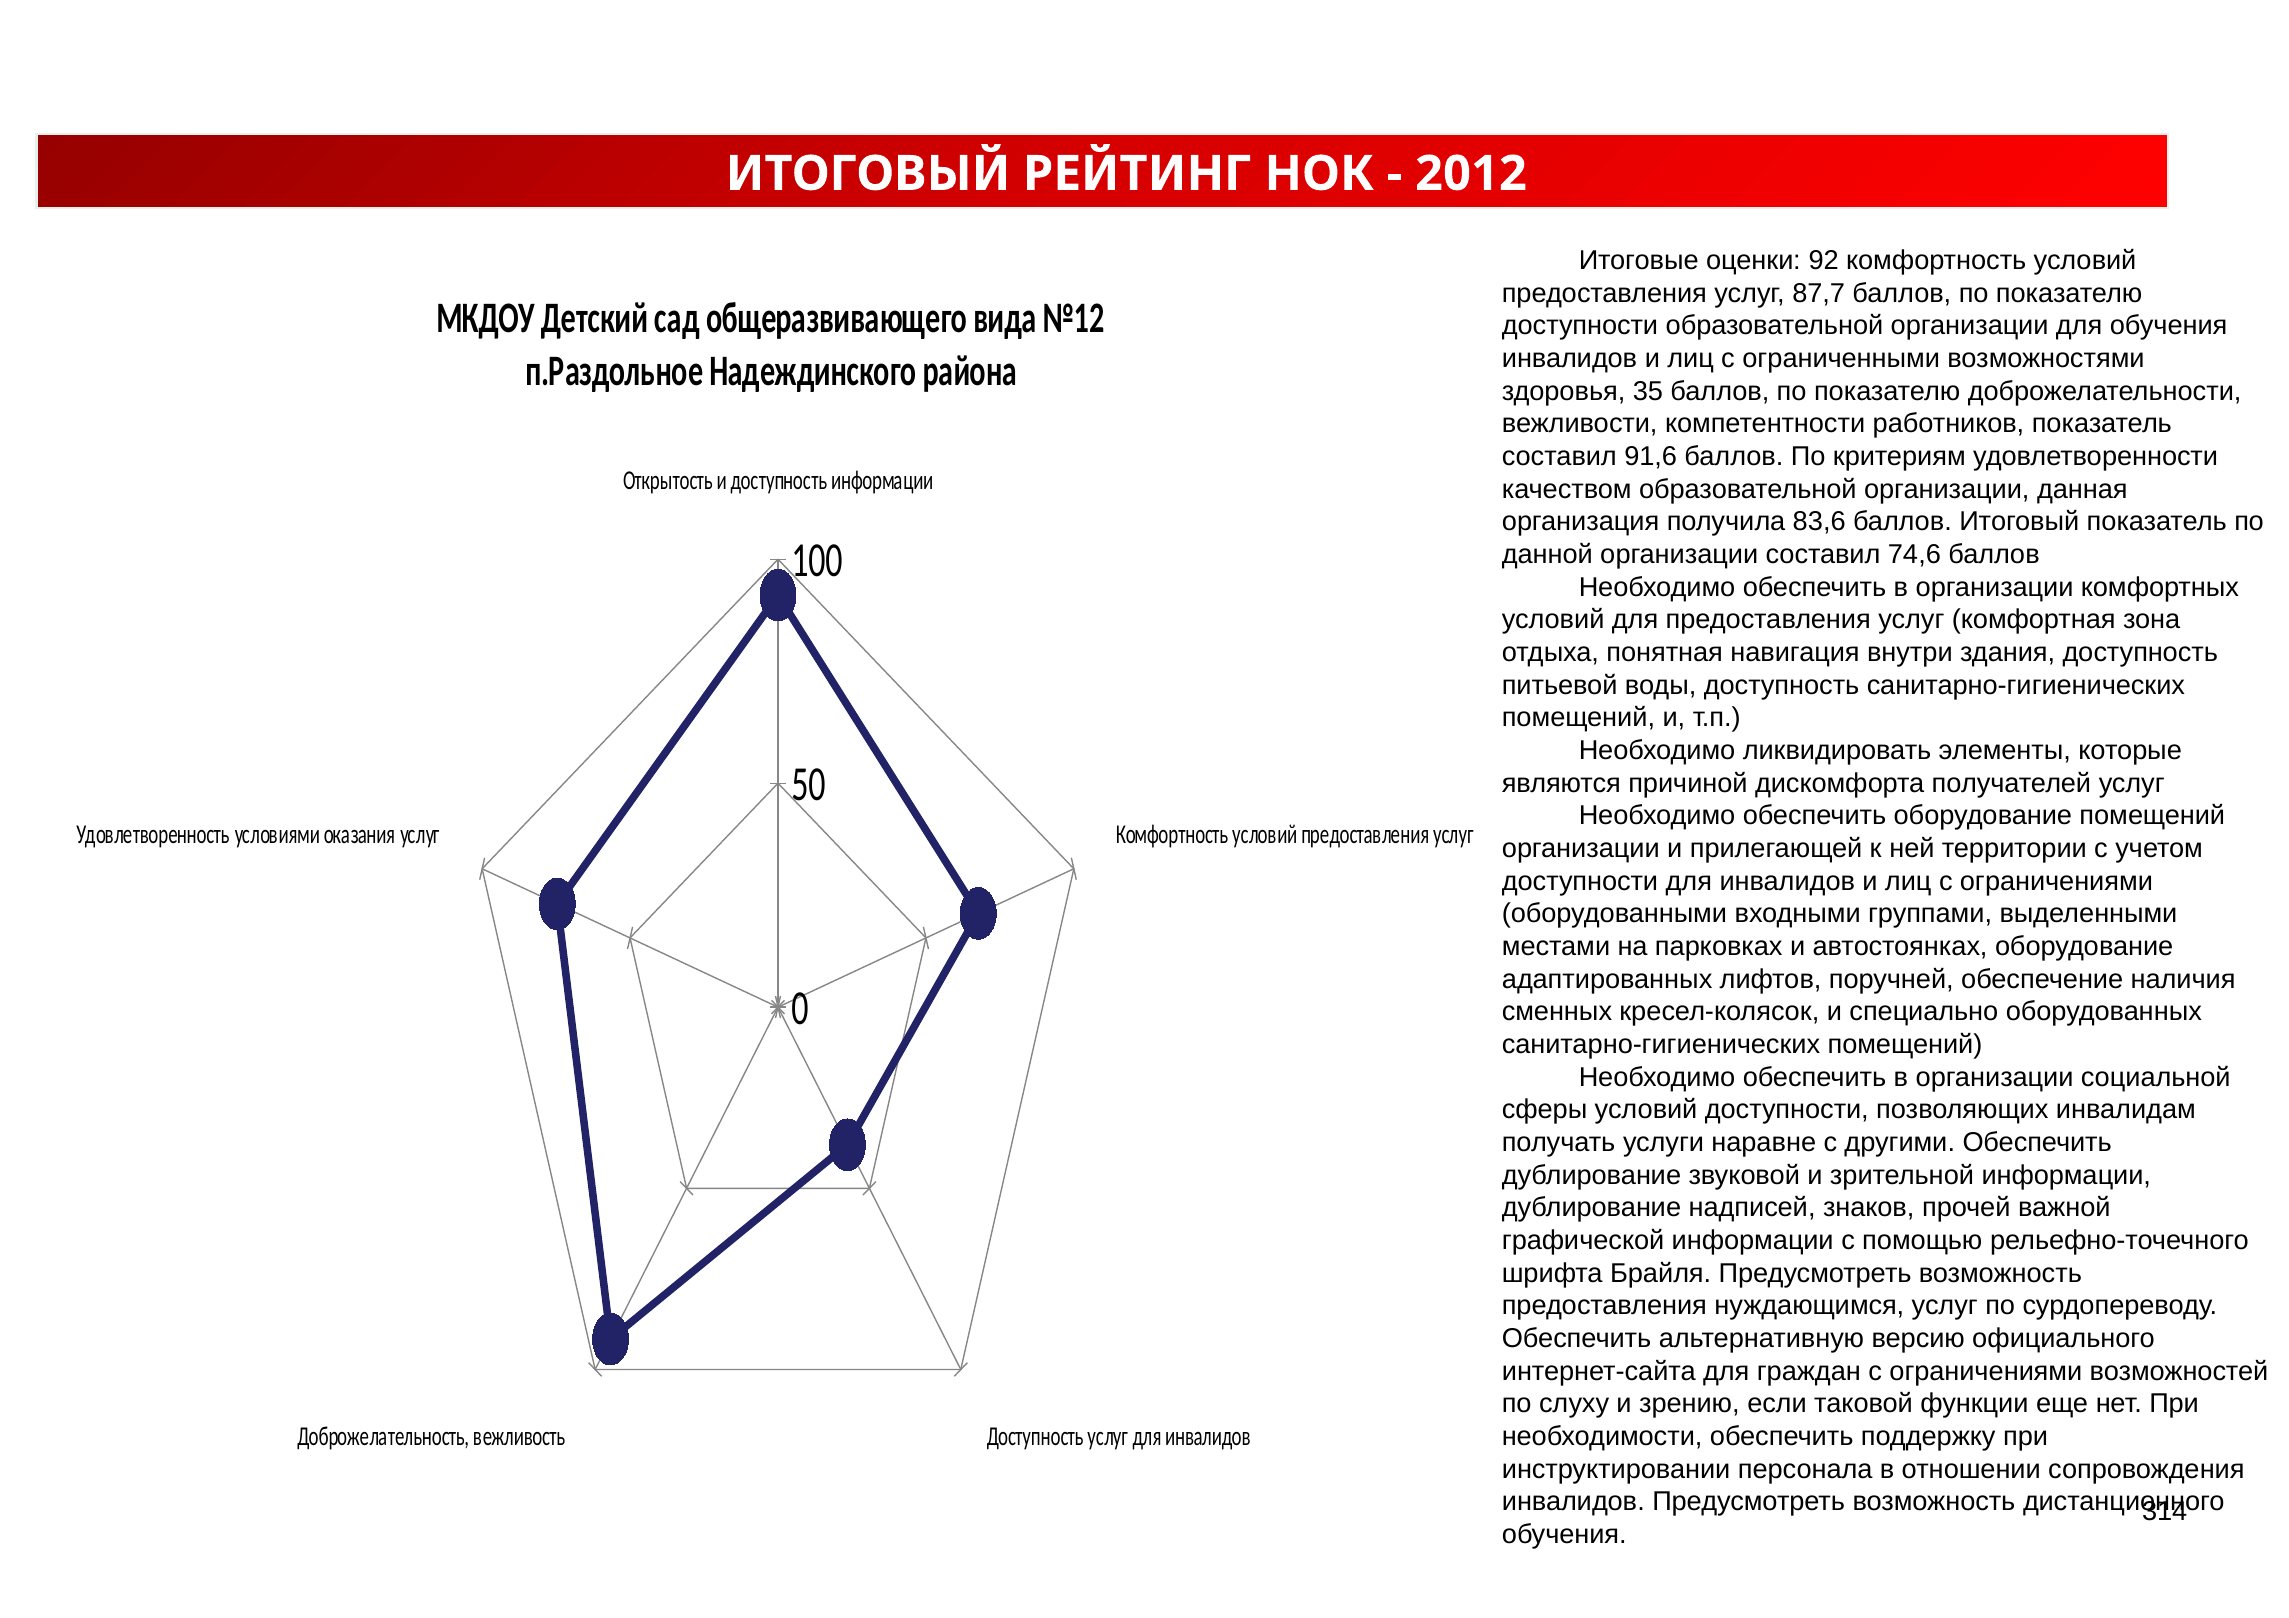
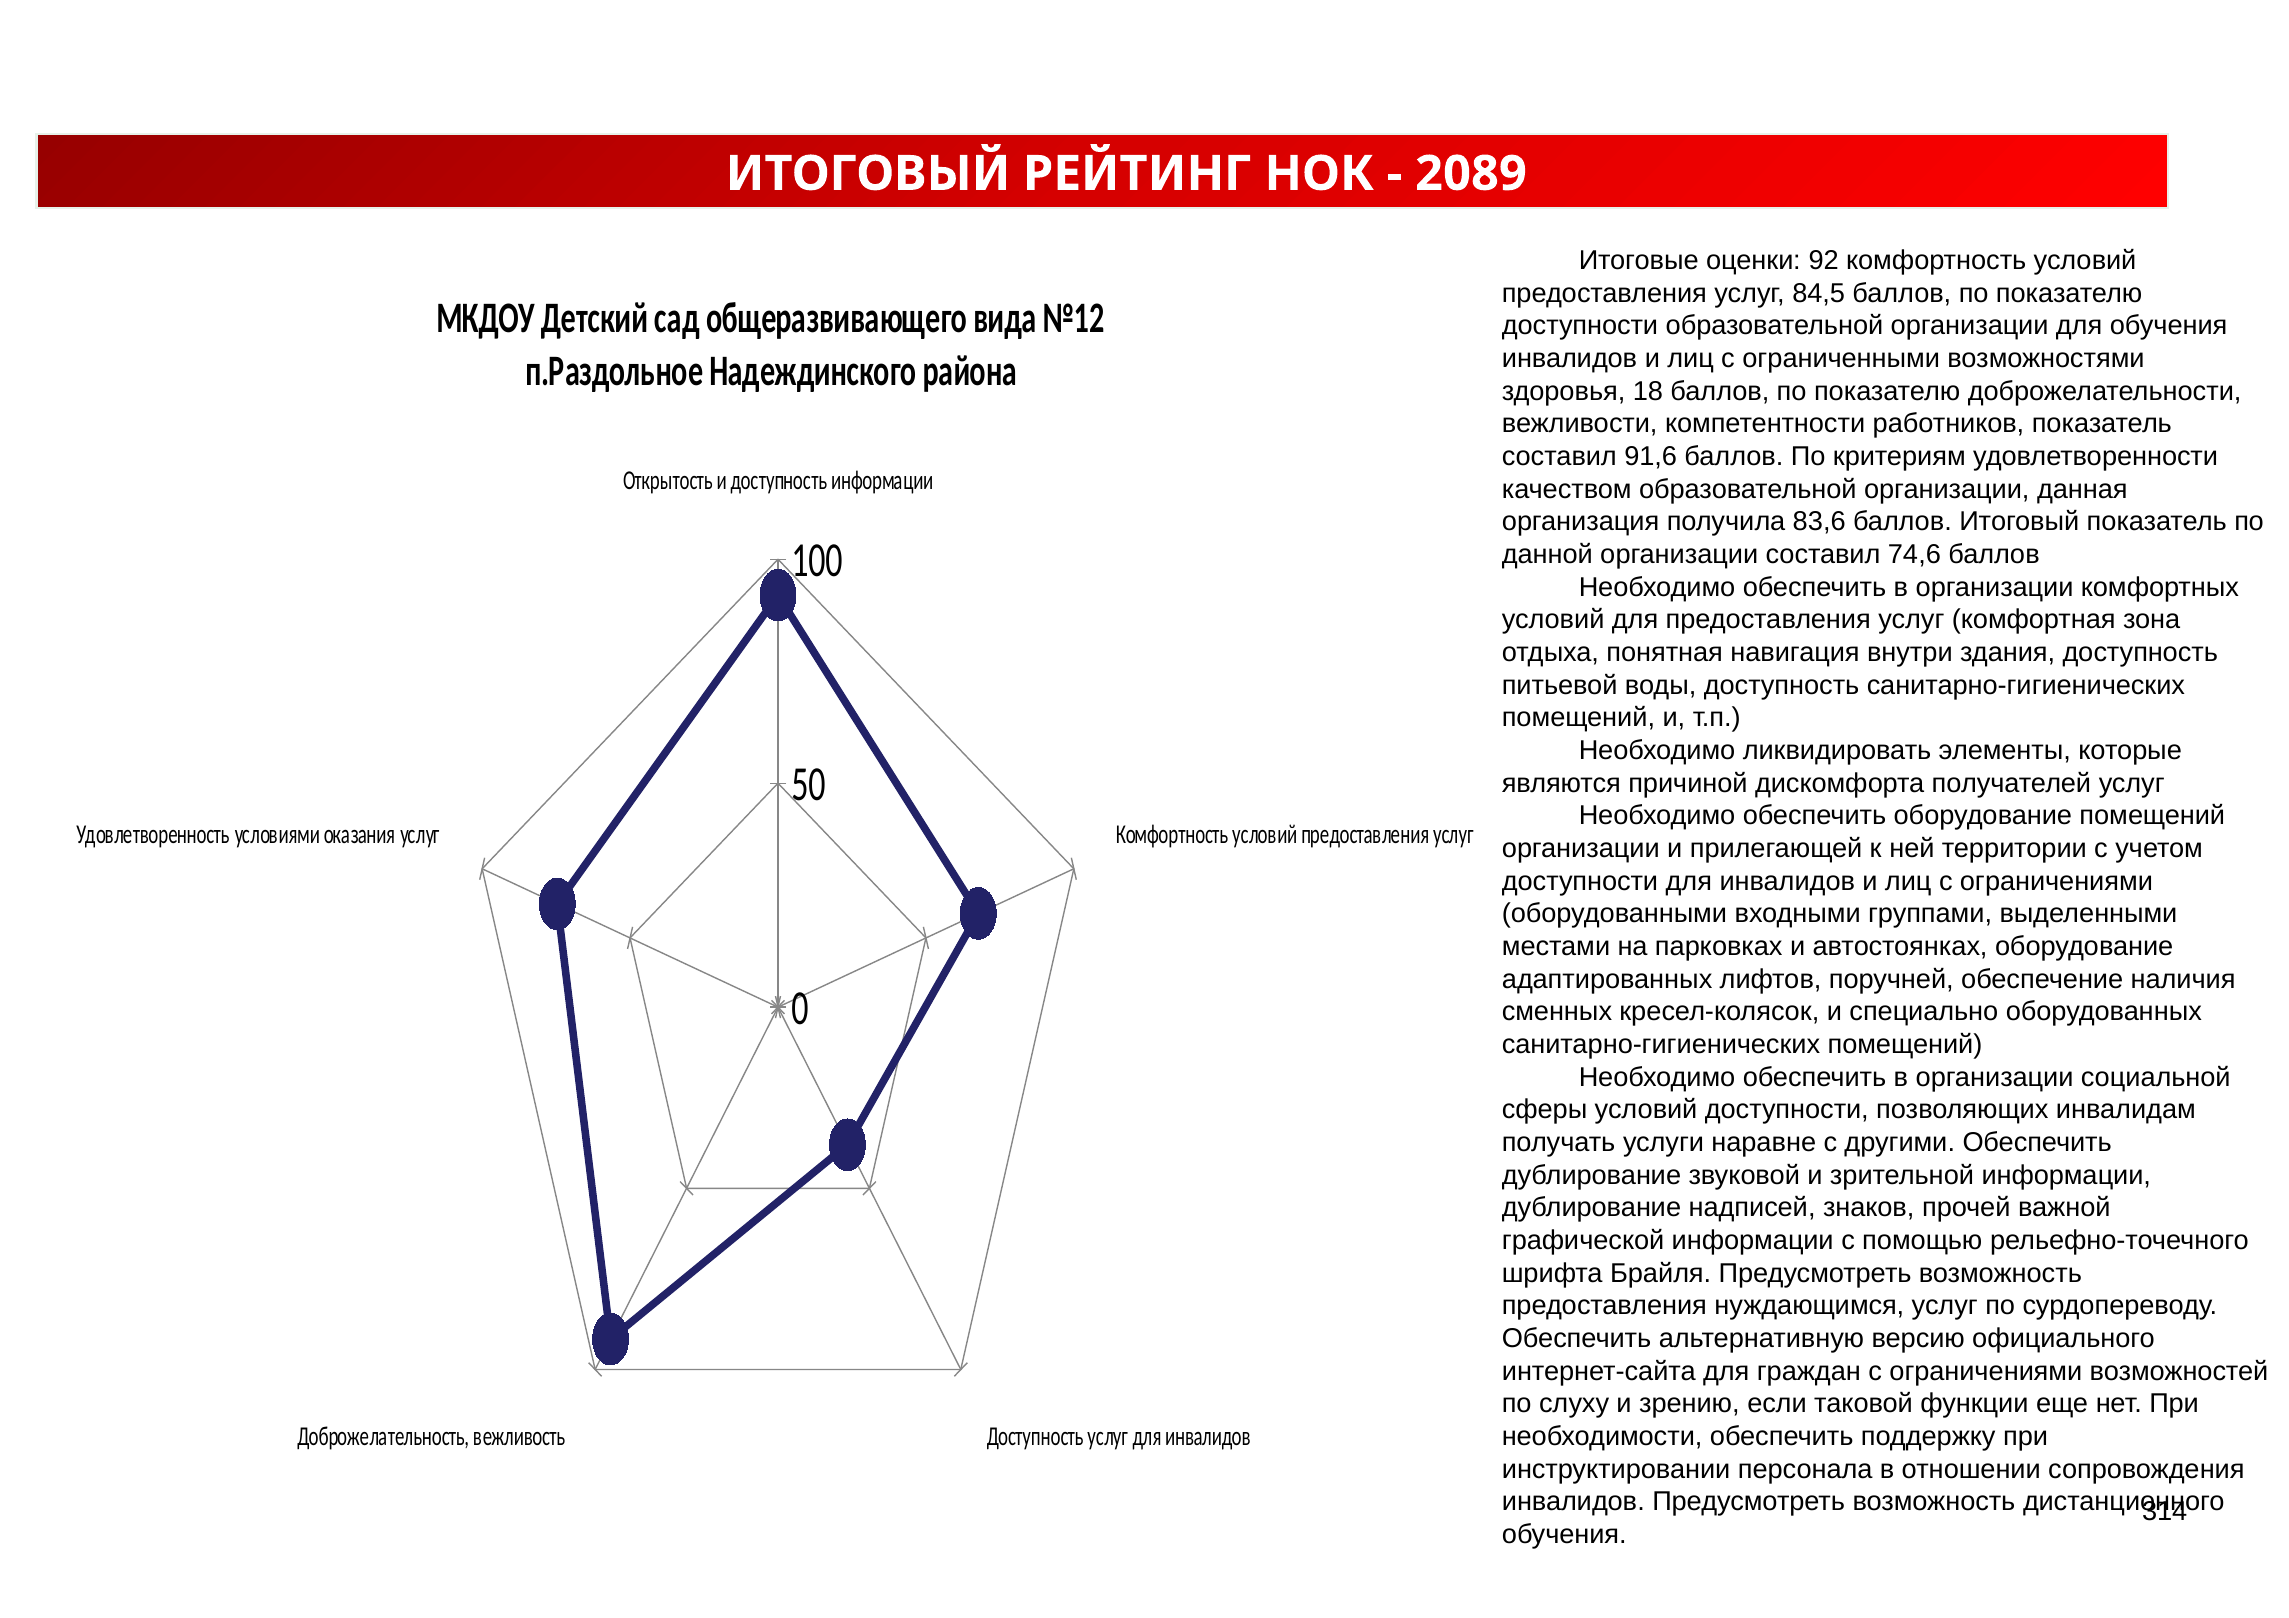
2012: 2012 -> 2089
87,7: 87,7 -> 84,5
35: 35 -> 18
